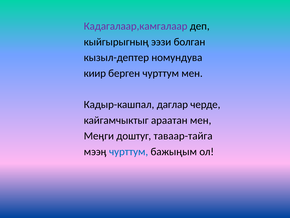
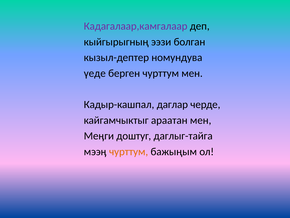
киир: киир -> үеде
таваар-тайга: таваар-тайга -> даглыг-тайга
чурттум at (129, 151) colour: blue -> orange
